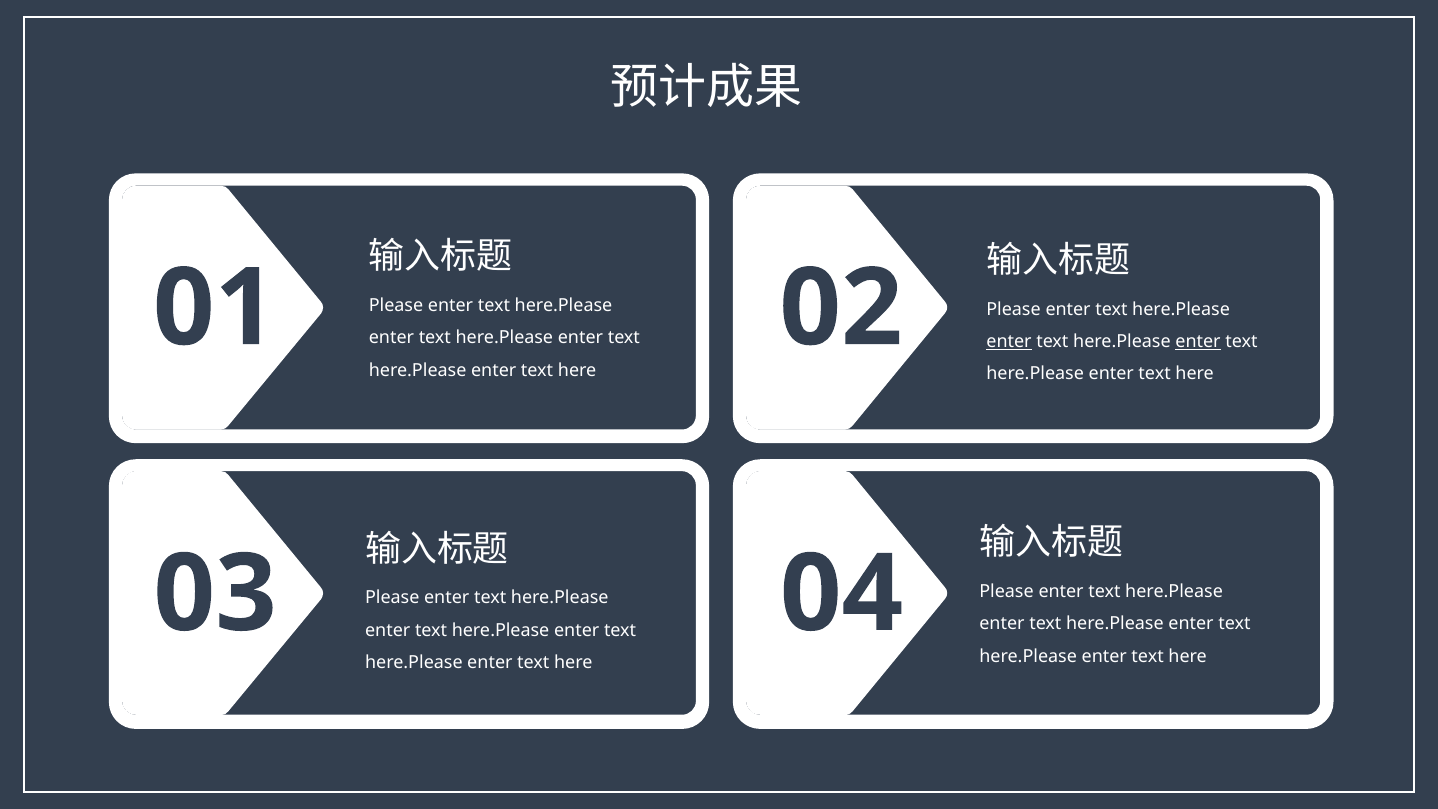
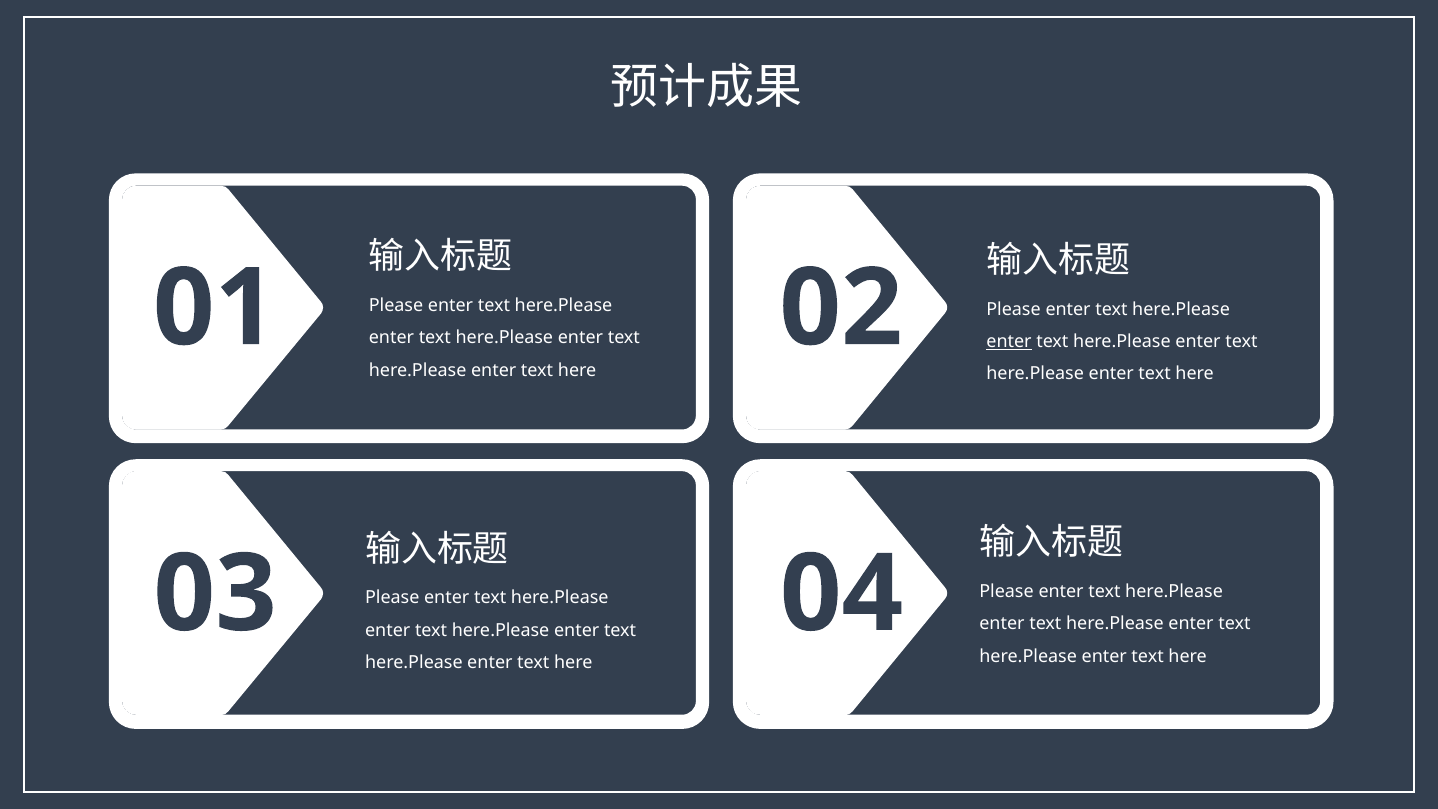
enter at (1198, 341) underline: present -> none
